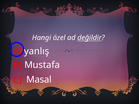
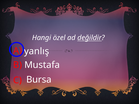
Masal: Masal -> Bursa
